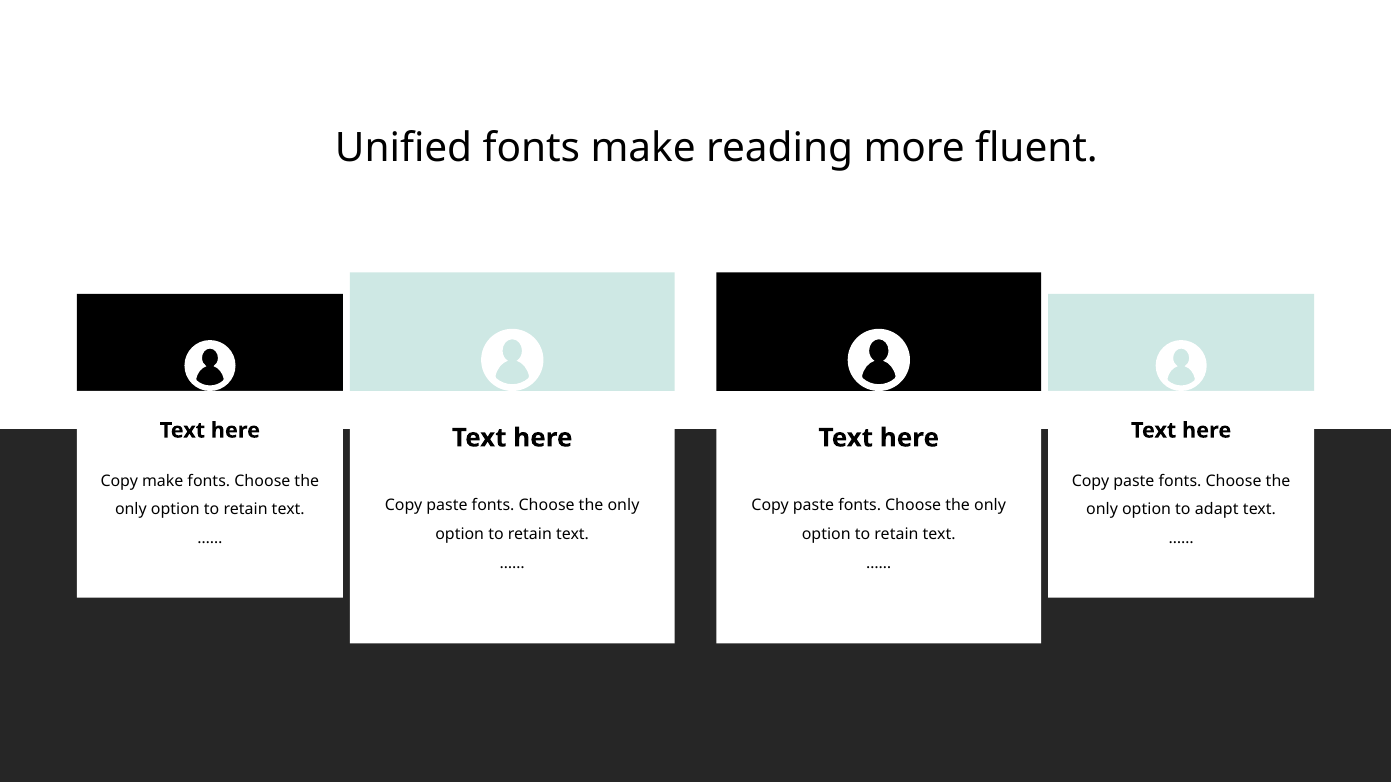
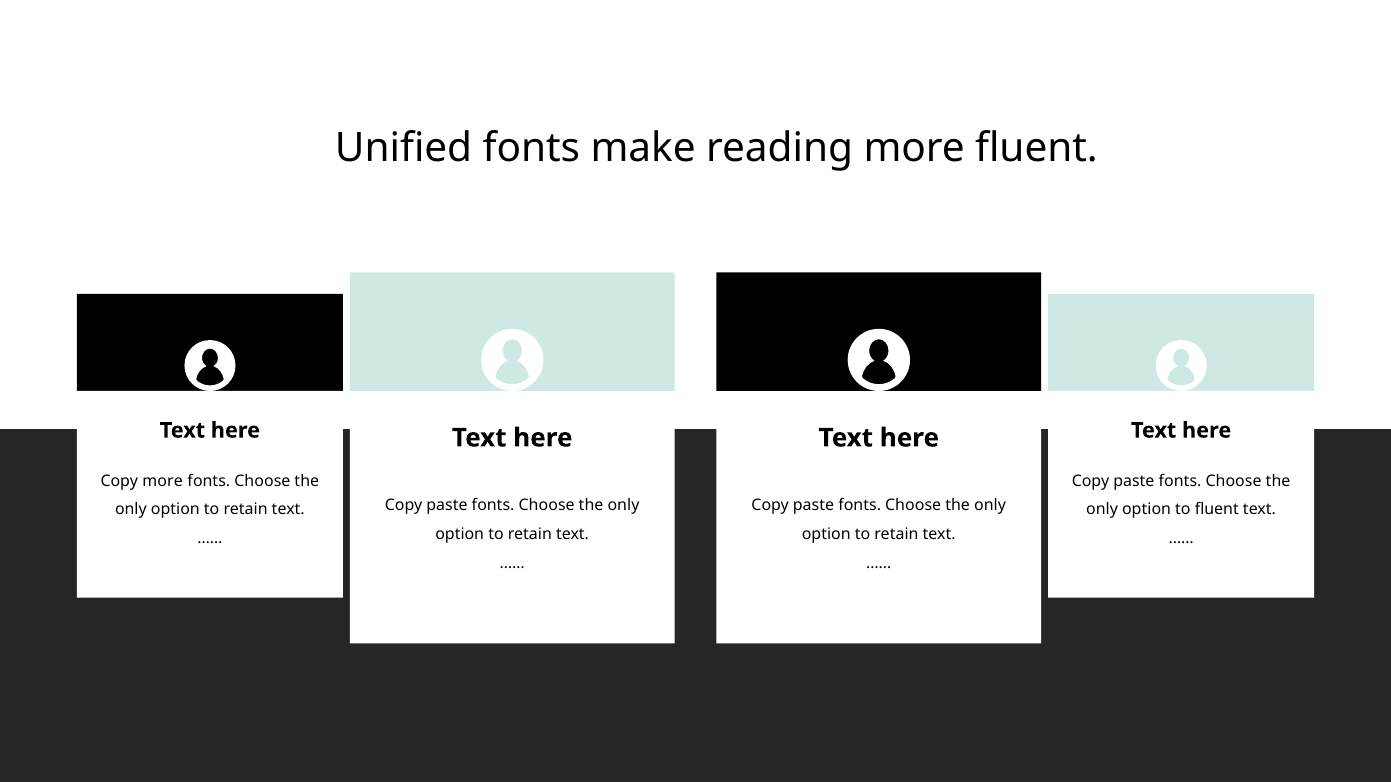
Copy make: make -> more
to adapt: adapt -> fluent
